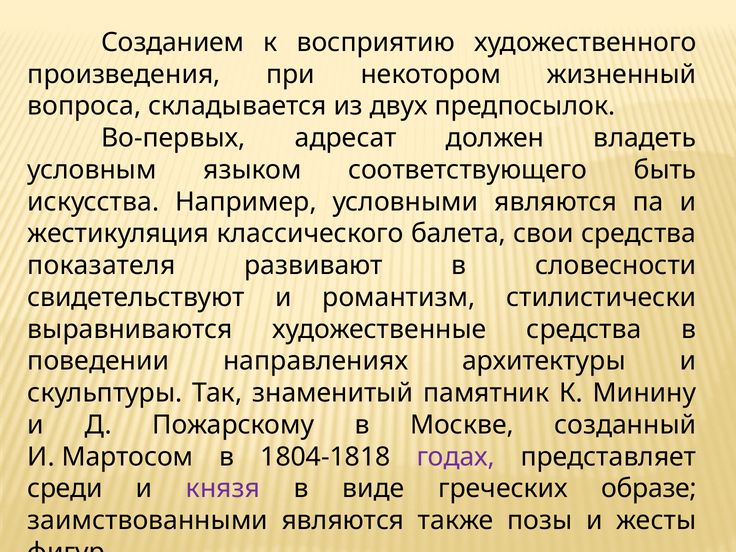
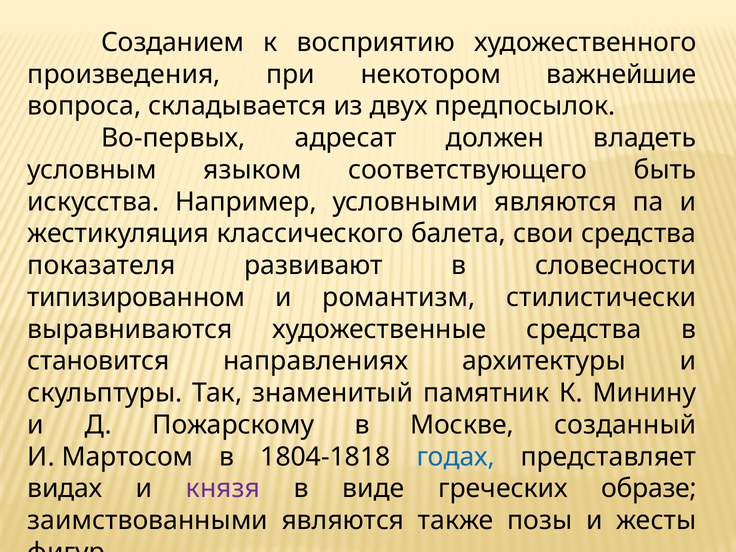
жизненный: жизненный -> важнейшие
свидетельствуют: свидетельствуют -> типизированном
поведении: поведении -> становится
годах colour: purple -> blue
среди: среди -> видах
